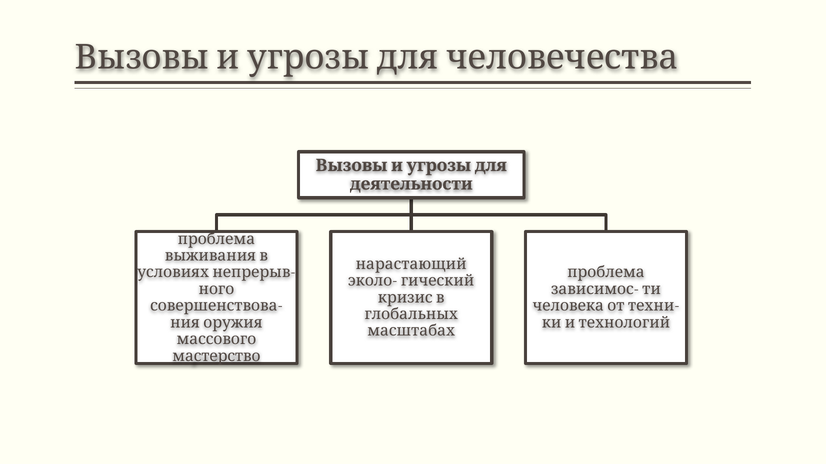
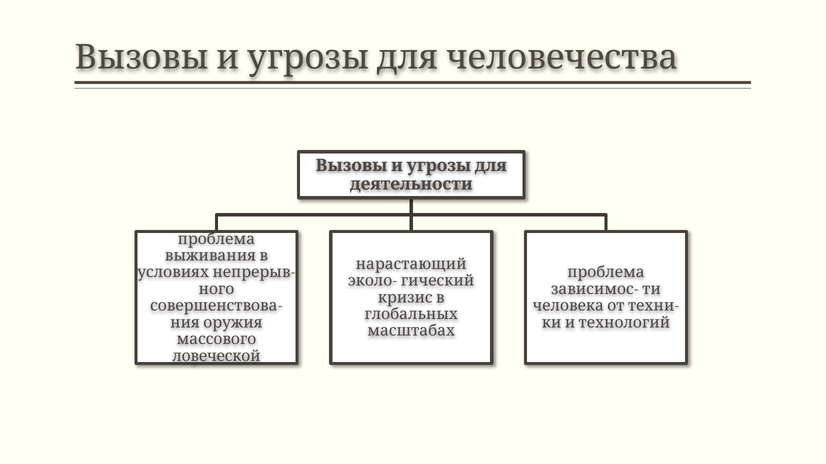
мастерство: мастерство -> ловеческой
